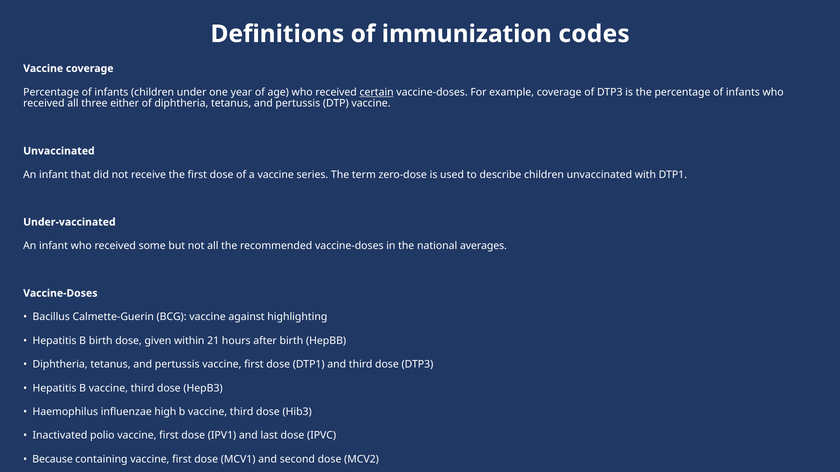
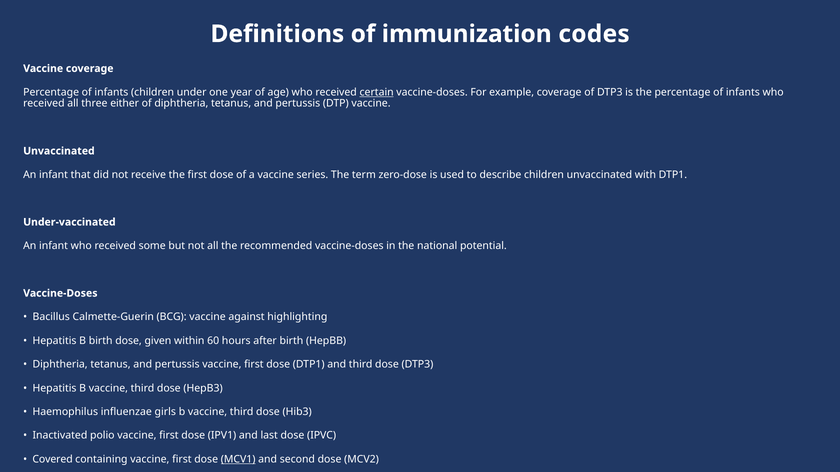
averages: averages -> potential
21: 21 -> 60
high: high -> girls
Because: Because -> Covered
MCV1 underline: none -> present
